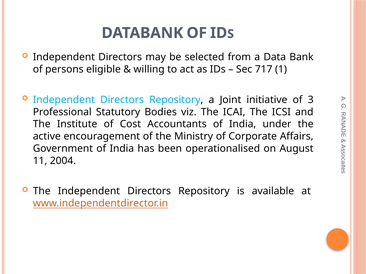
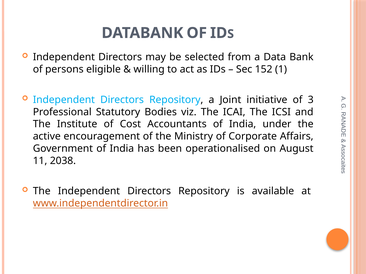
717: 717 -> 152
2004: 2004 -> 2038
